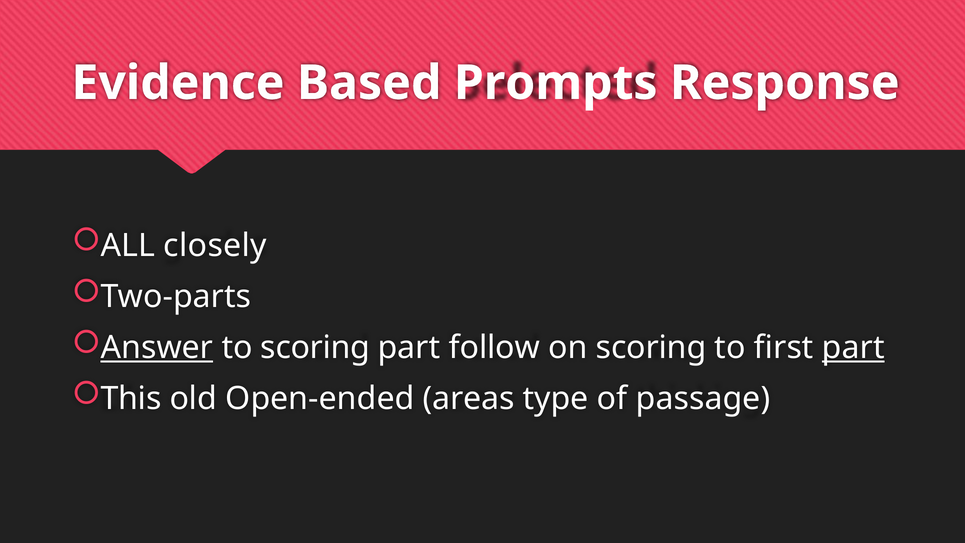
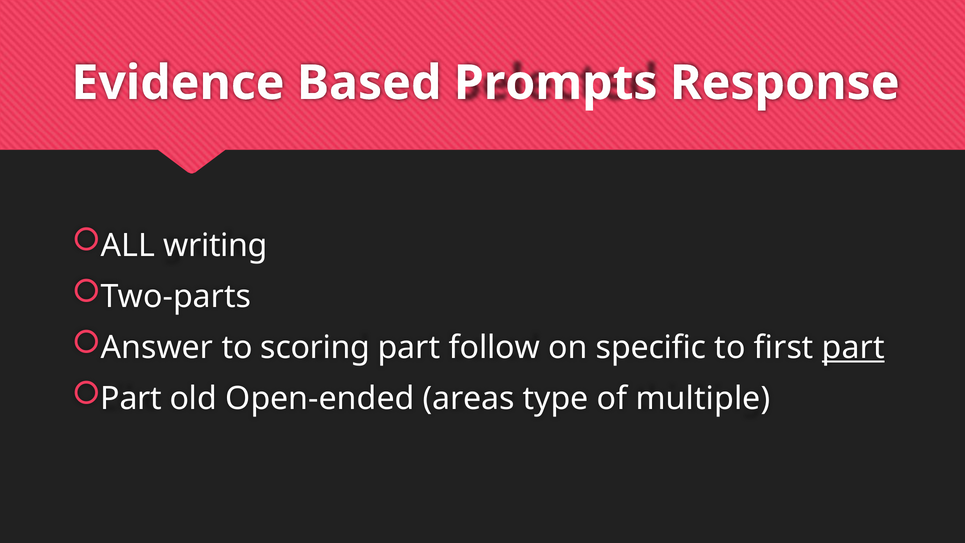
closely: closely -> writing
Answer underline: present -> none
on scoring: scoring -> specific
This at (131, 399): This -> Part
passage: passage -> multiple
